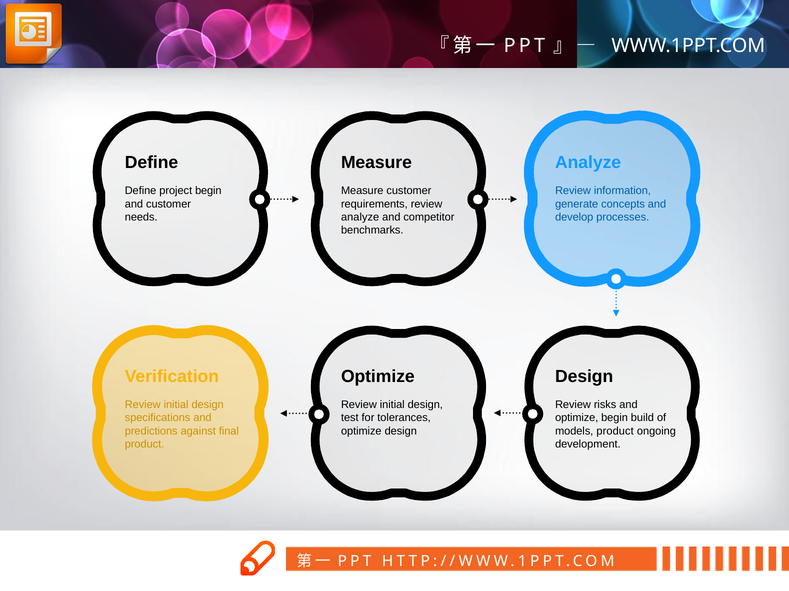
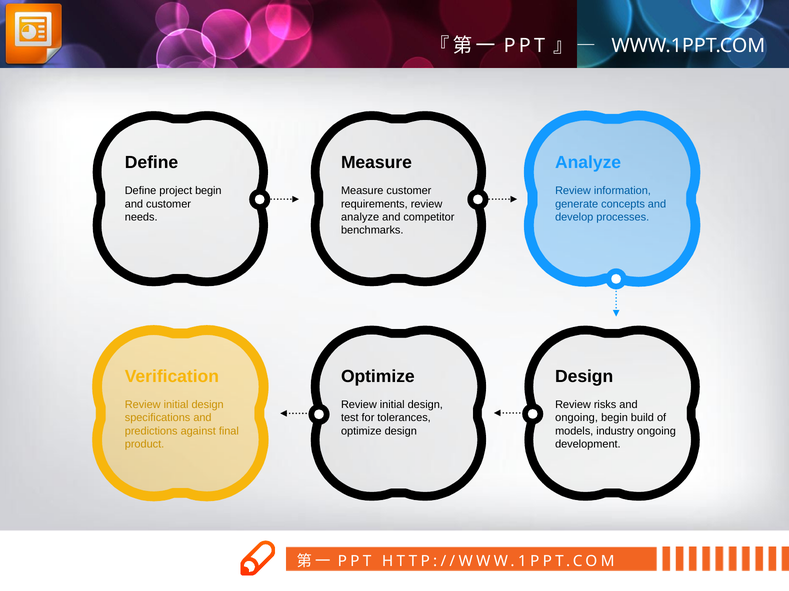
optimize at (577, 418): optimize -> ongoing
models product: product -> industry
